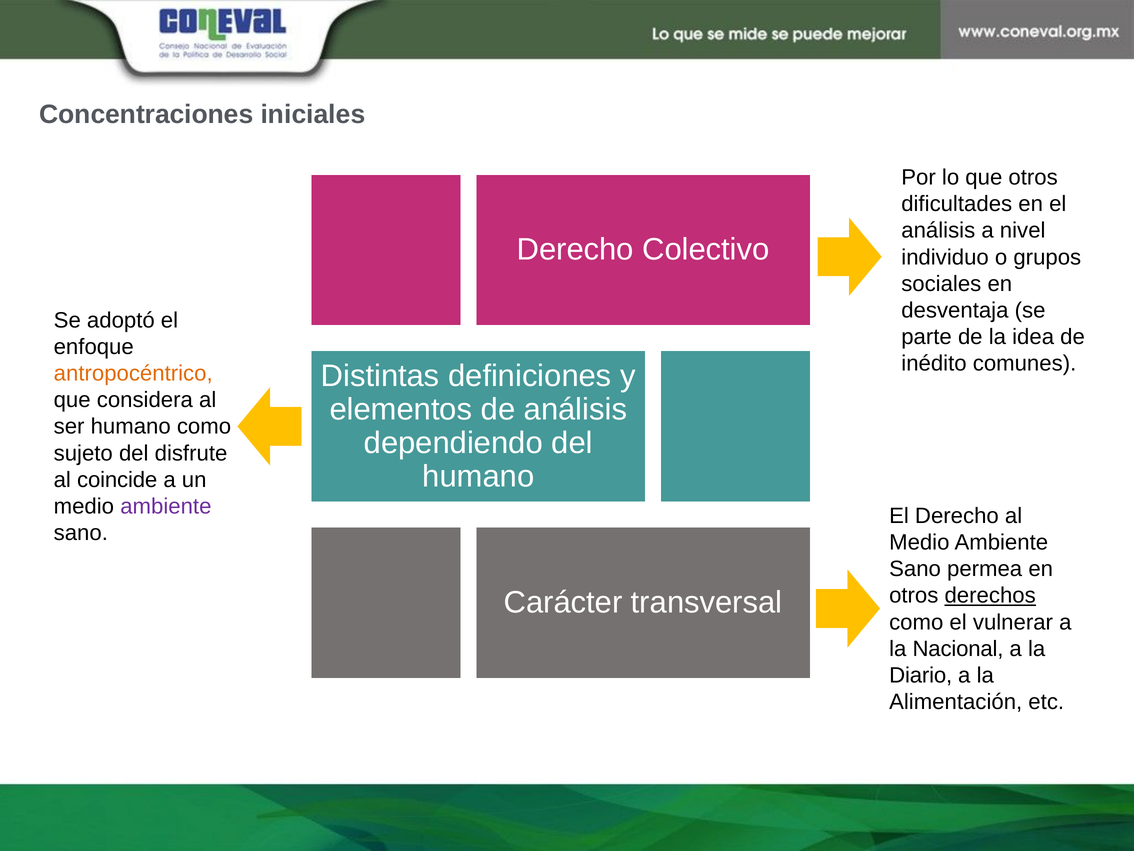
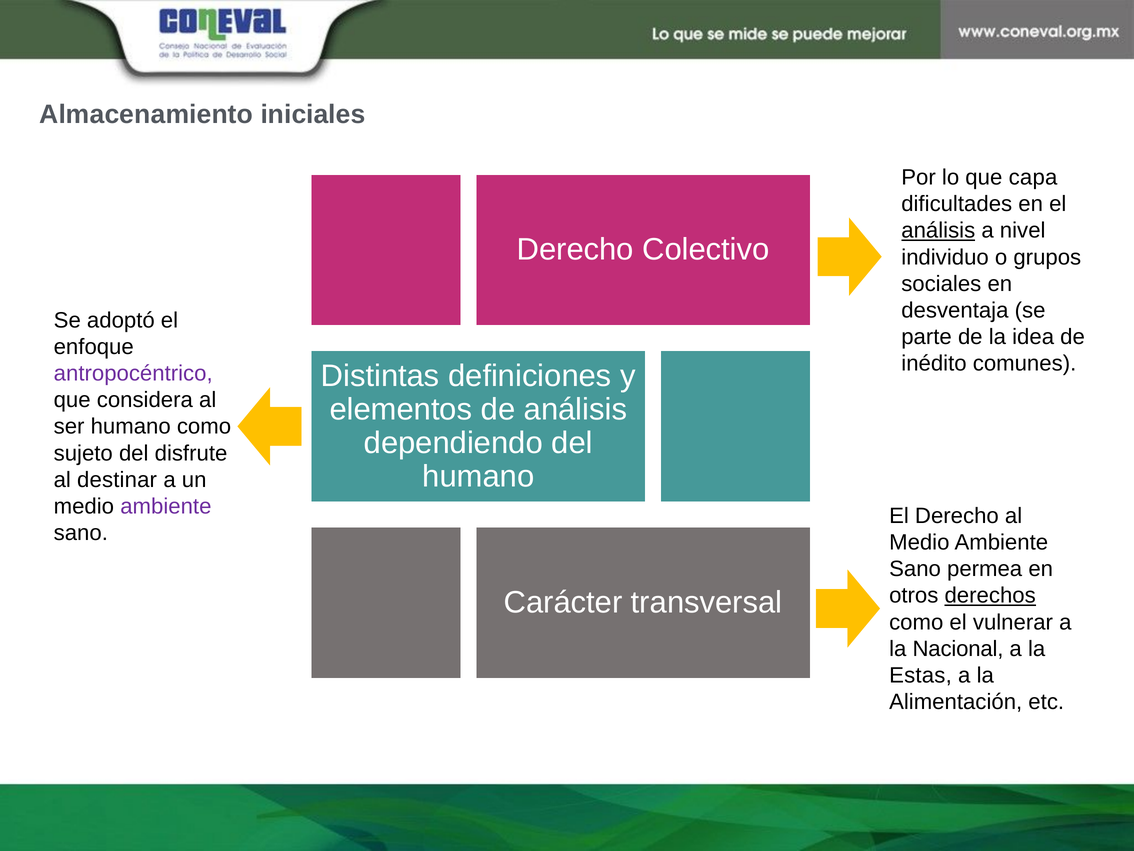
Concentraciones: Concentraciones -> Almacenamiento
que otros: otros -> capa
análisis at (938, 231) underline: none -> present
antropocéntrico colour: orange -> purple
coincide: coincide -> destinar
Diario: Diario -> Estas
